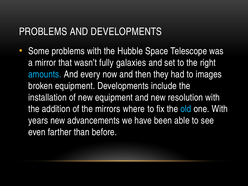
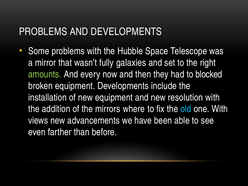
amounts colour: light blue -> light green
images: images -> blocked
years: years -> views
